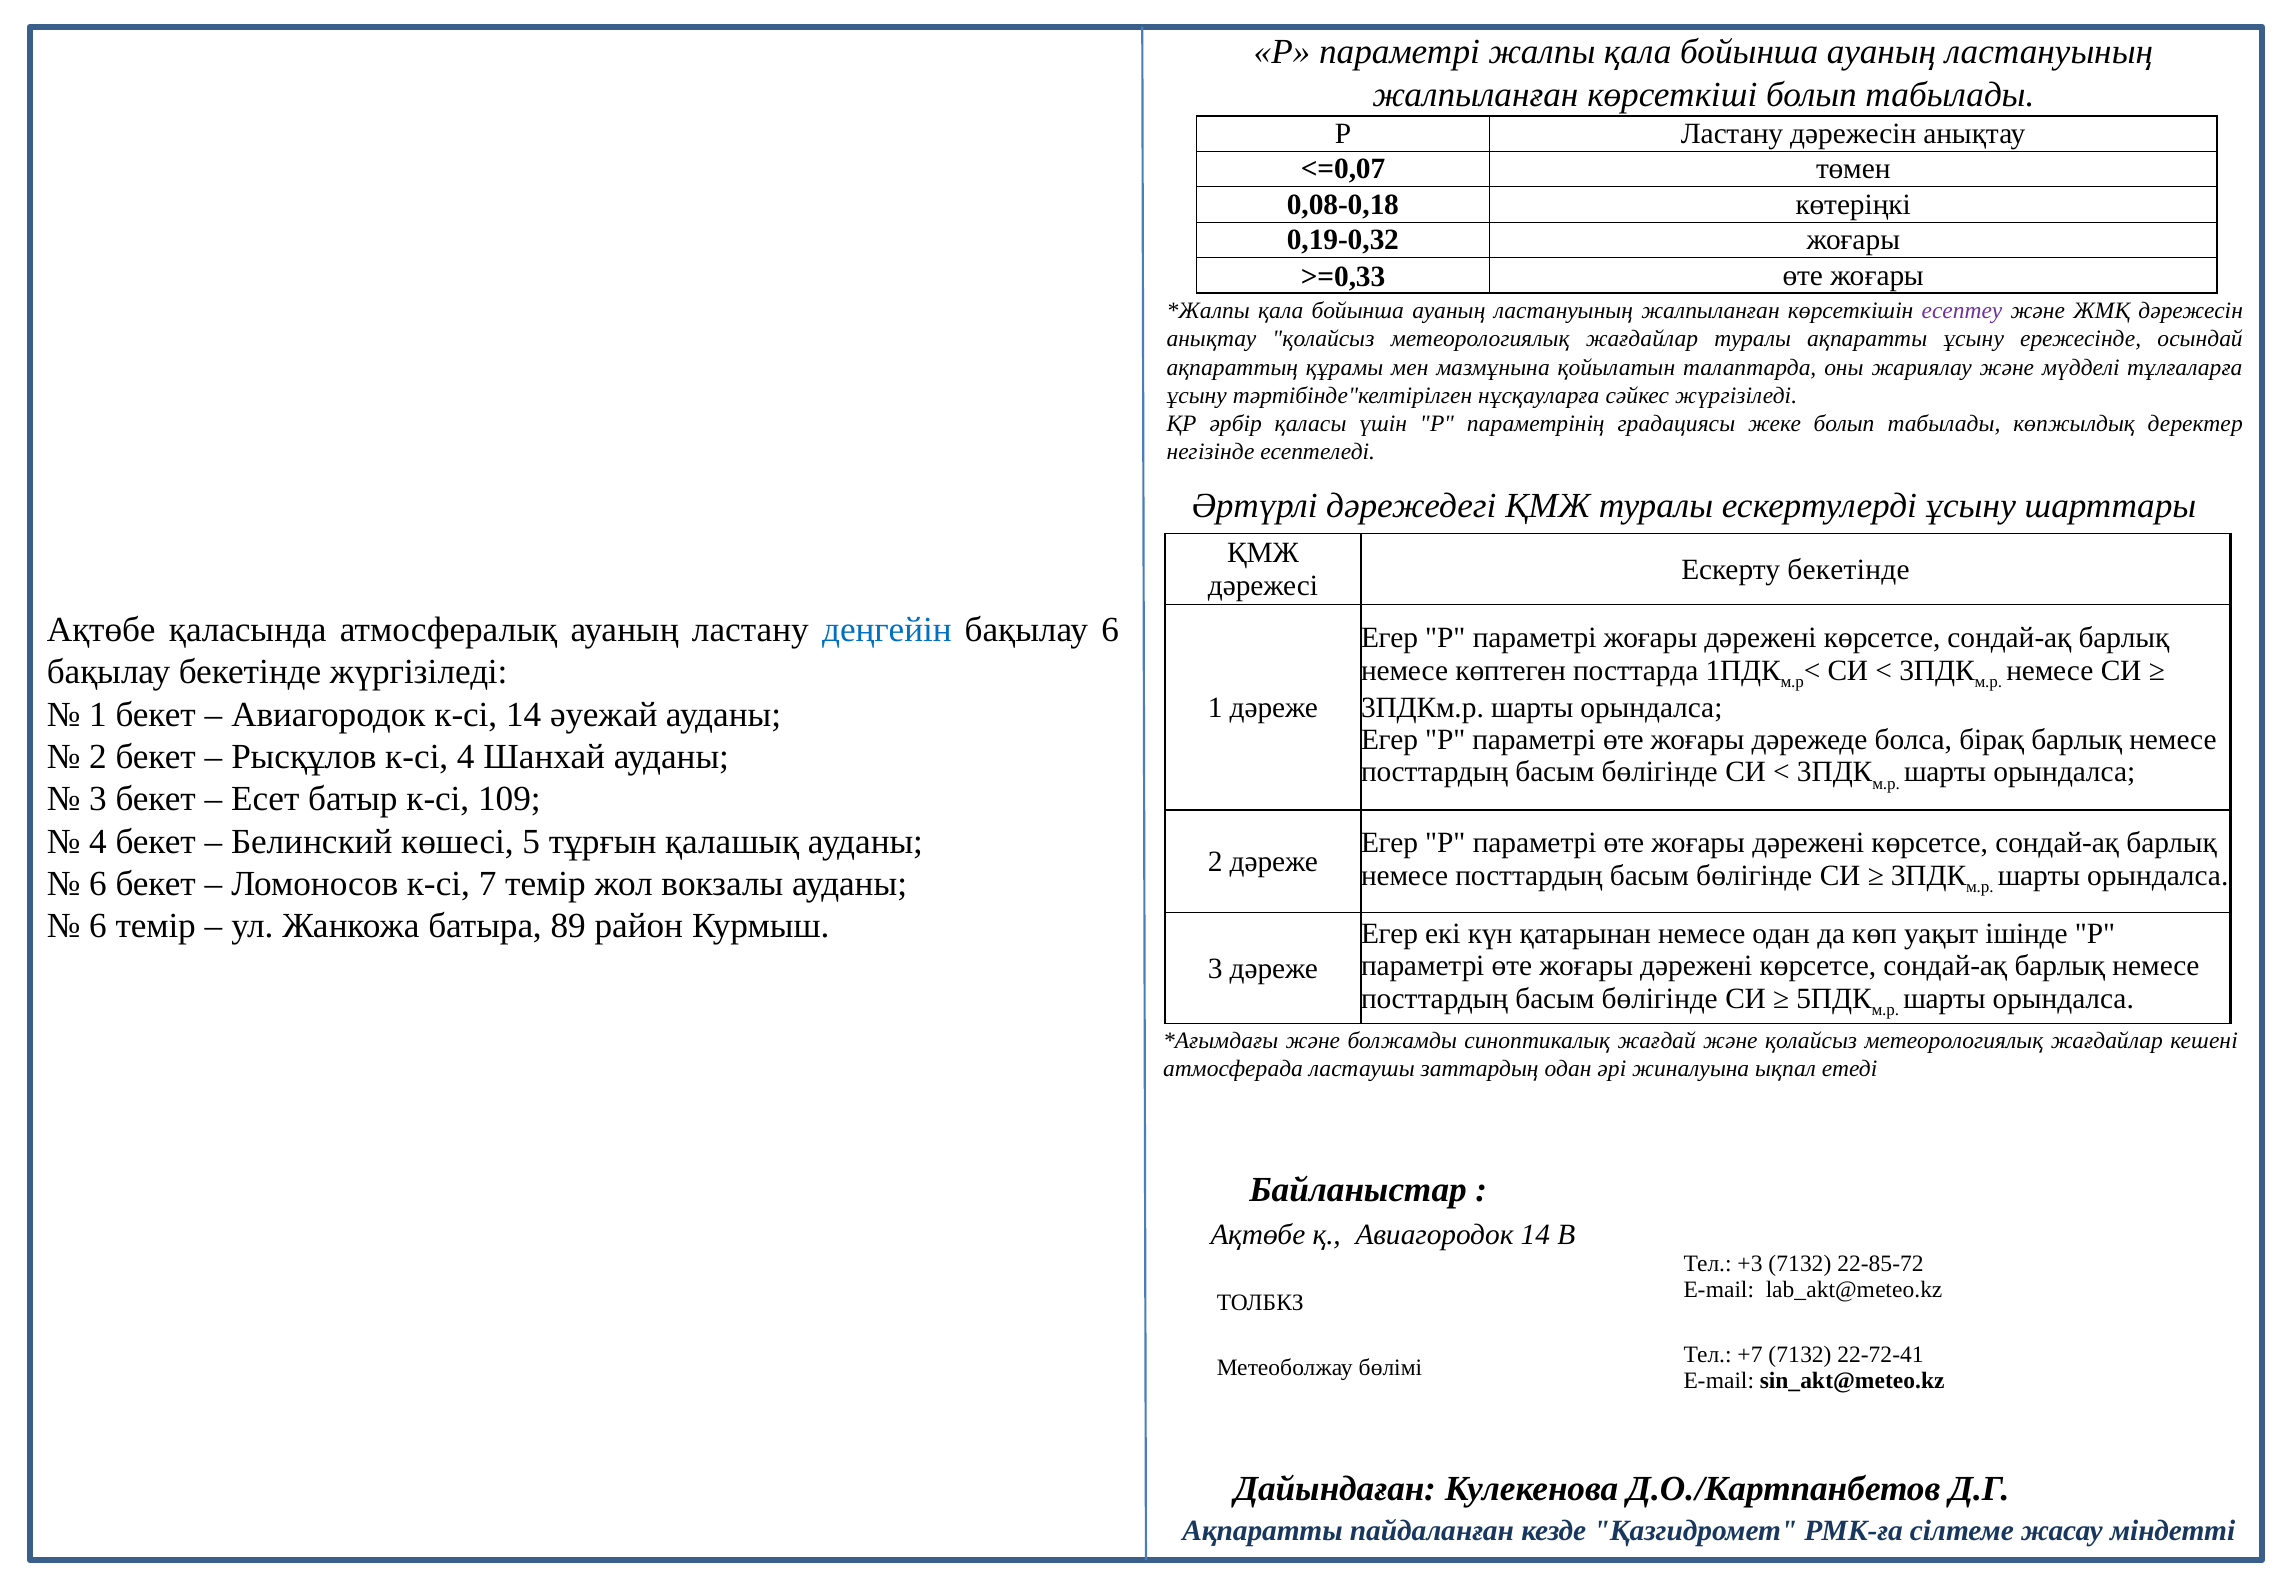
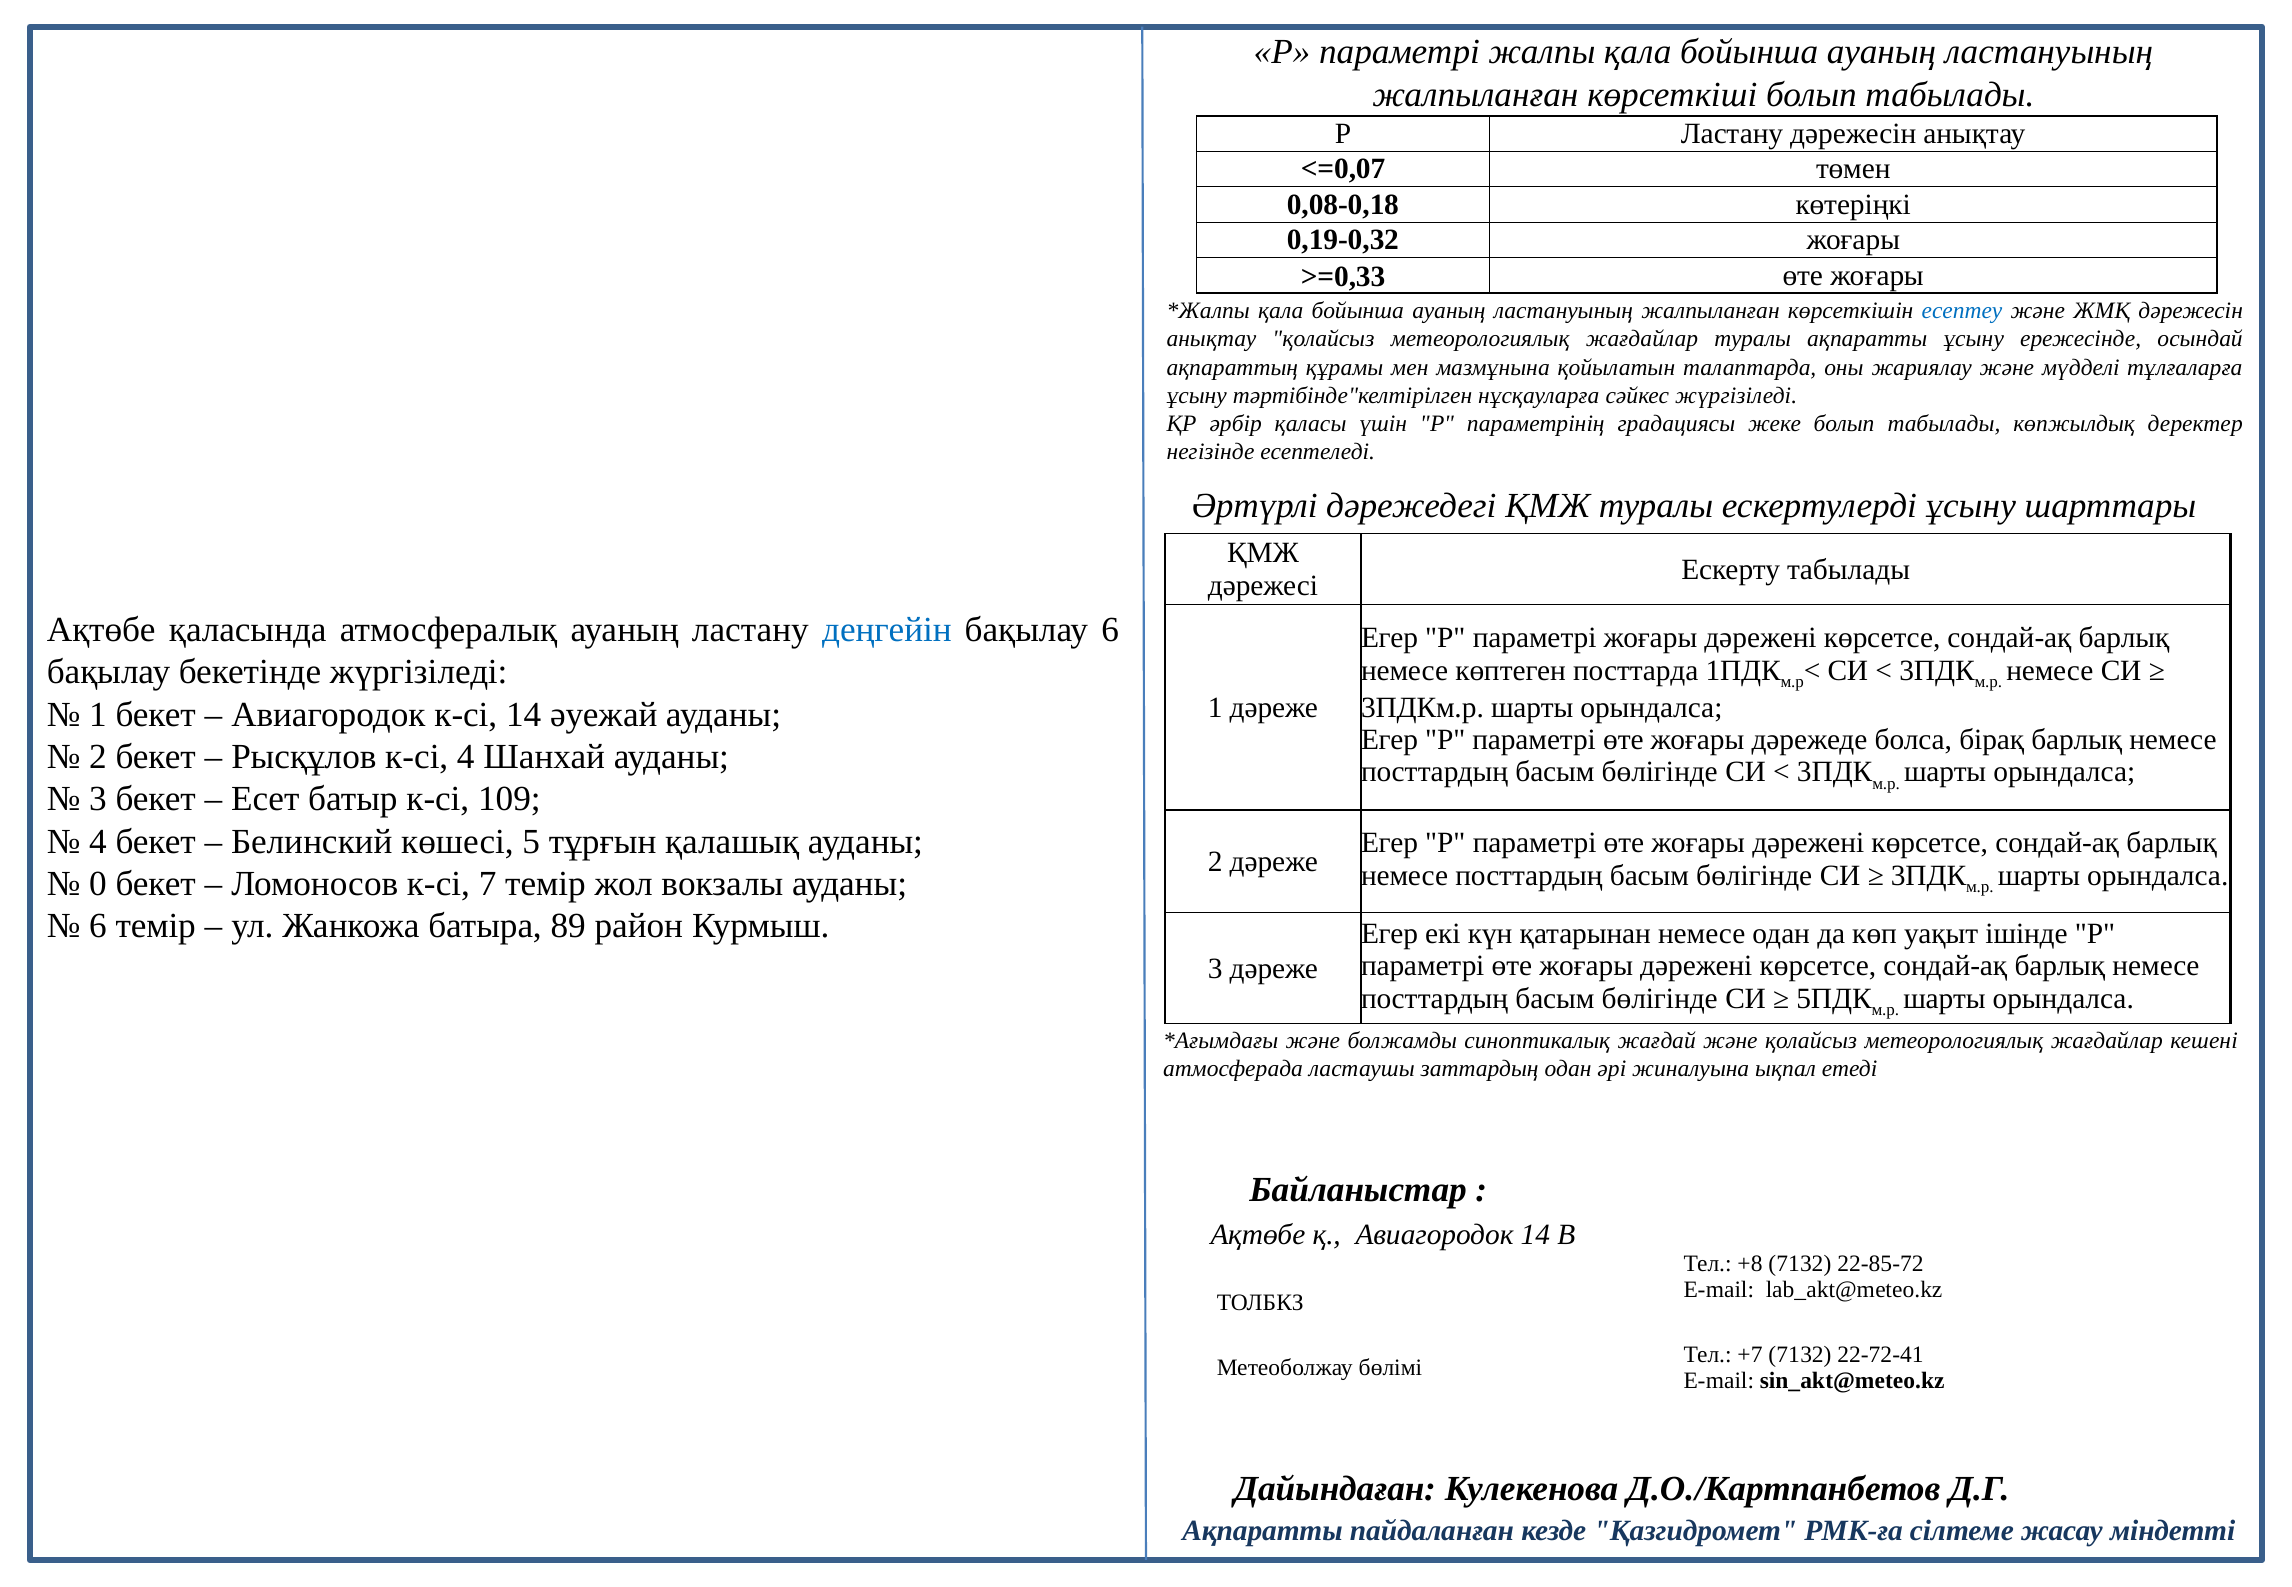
есептеу colour: purple -> blue
Ескерту бекетінде: бекетінде -> табылады
6 at (98, 884): 6 -> 0
+3: +3 -> +8
